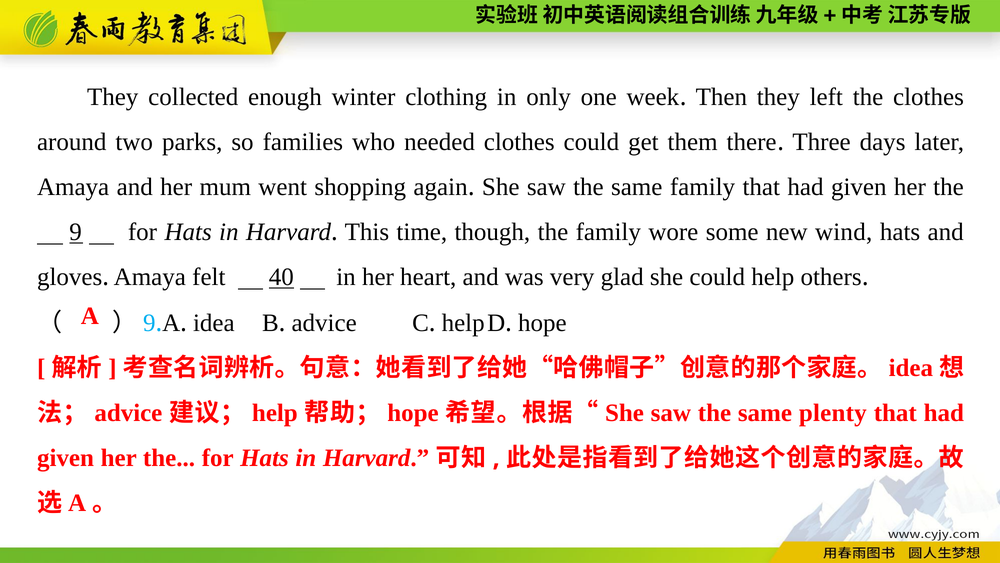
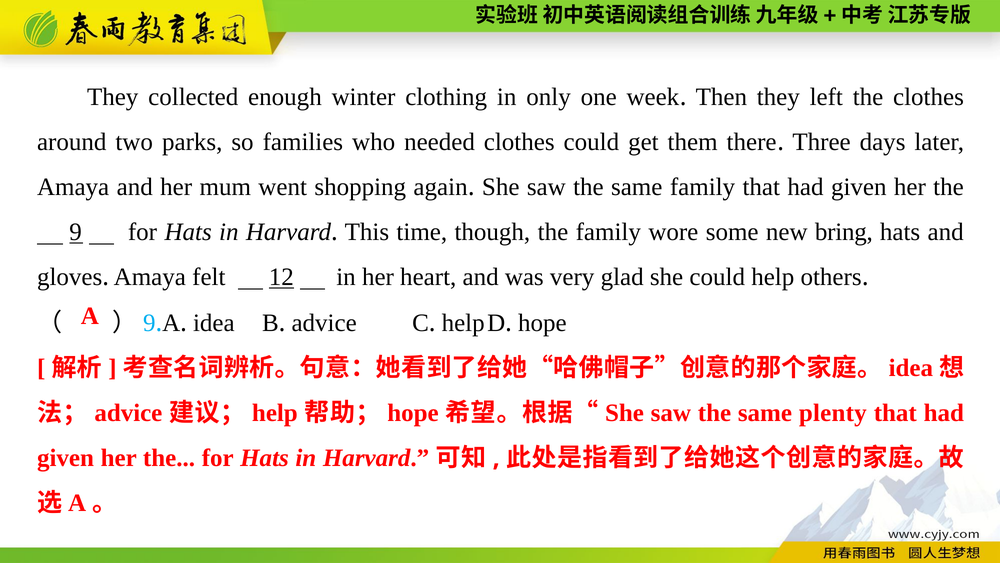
wind: wind -> bring
40: 40 -> 12
